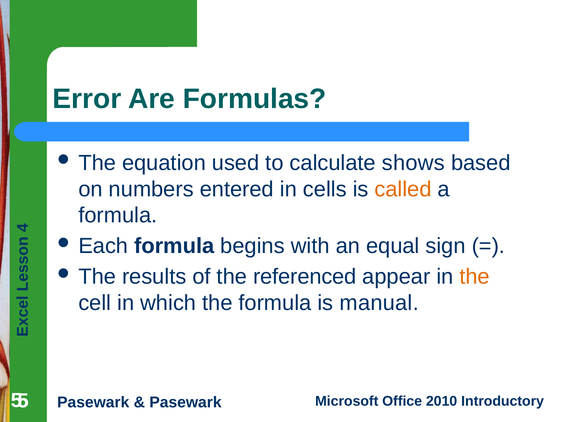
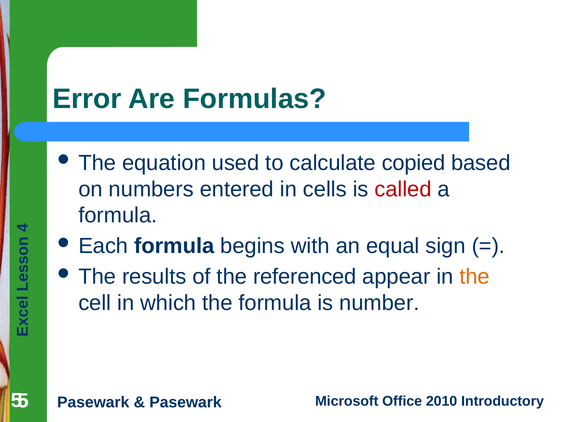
shows: shows -> copied
called colour: orange -> red
manual: manual -> number
